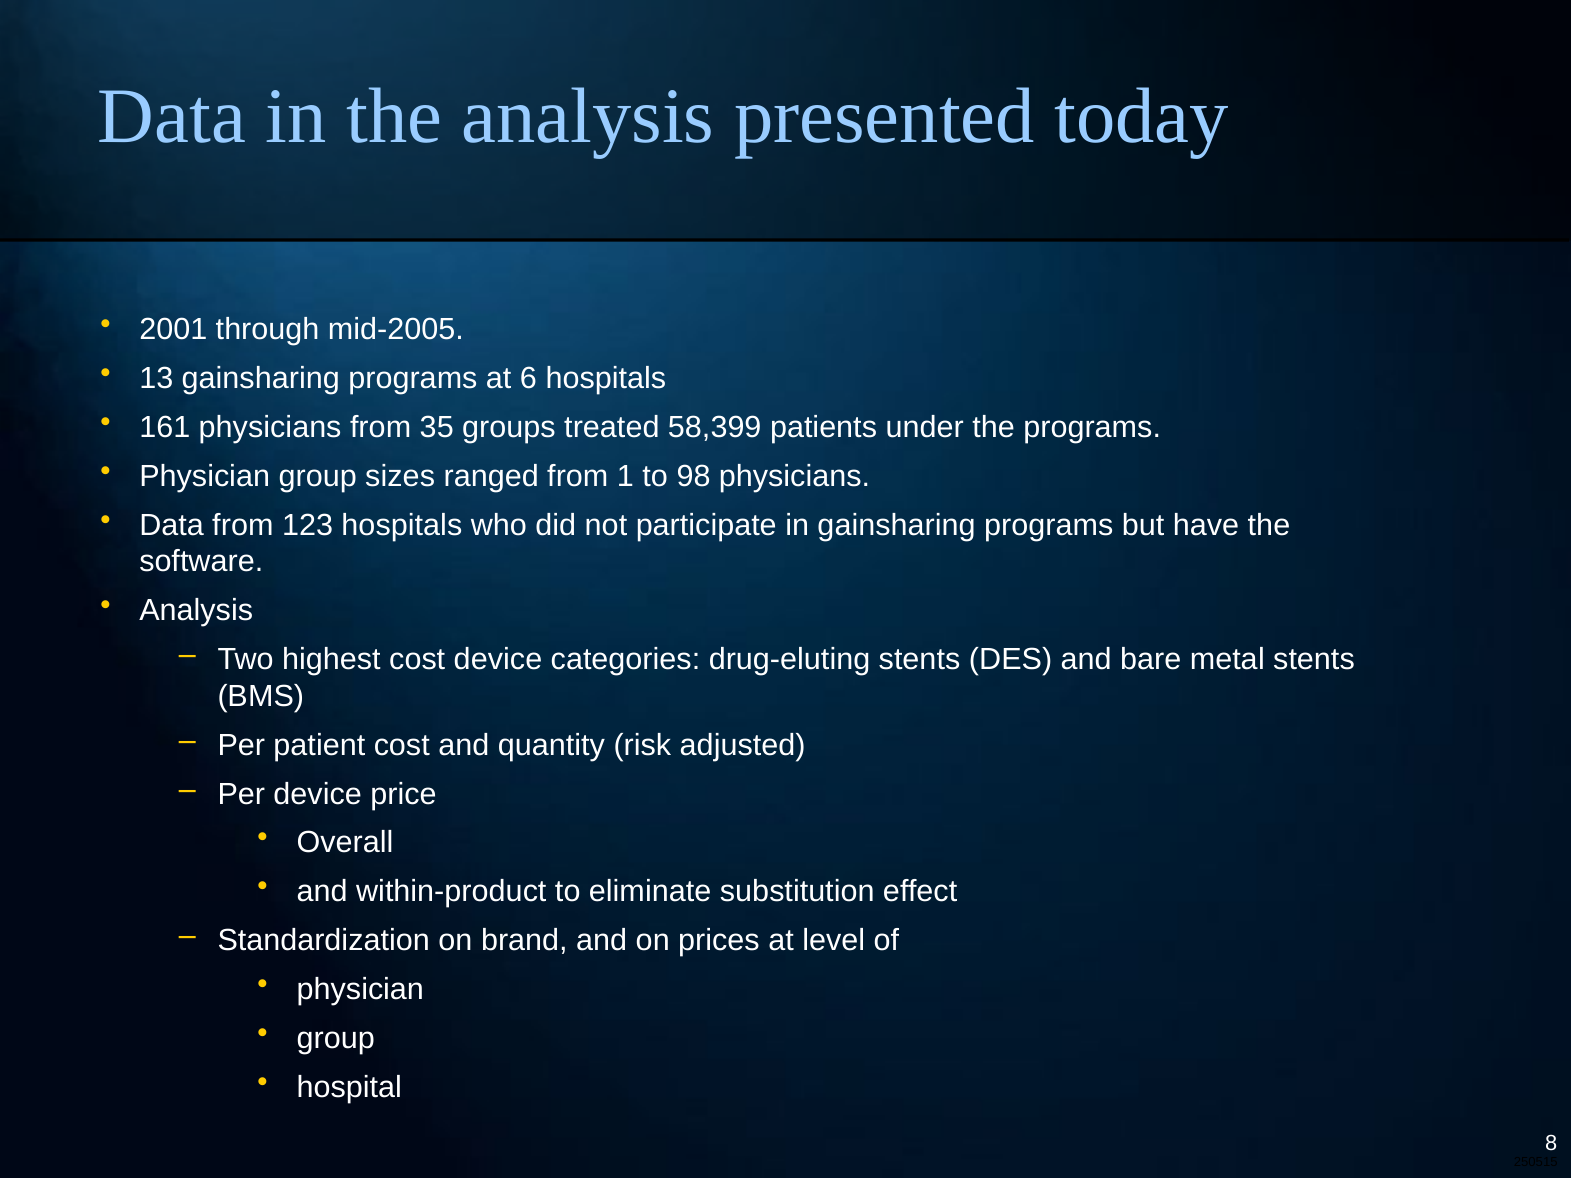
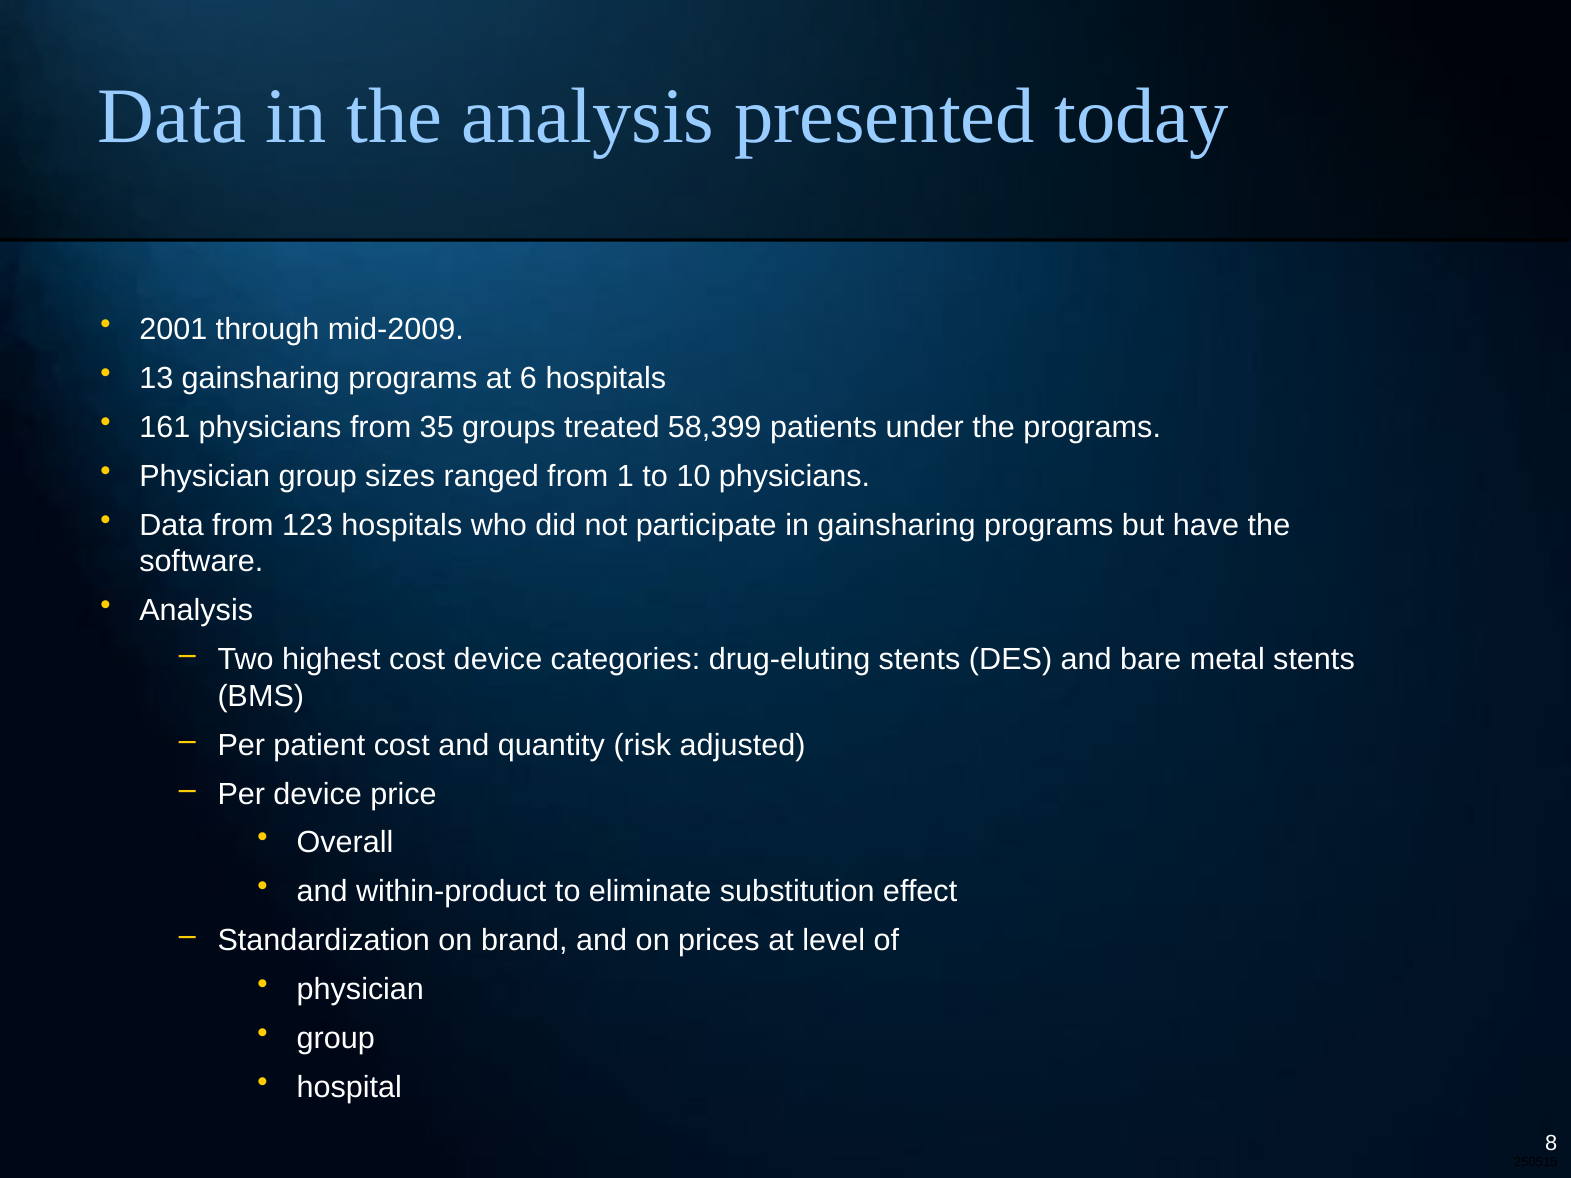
mid-2005: mid-2005 -> mid-2009
98: 98 -> 10
